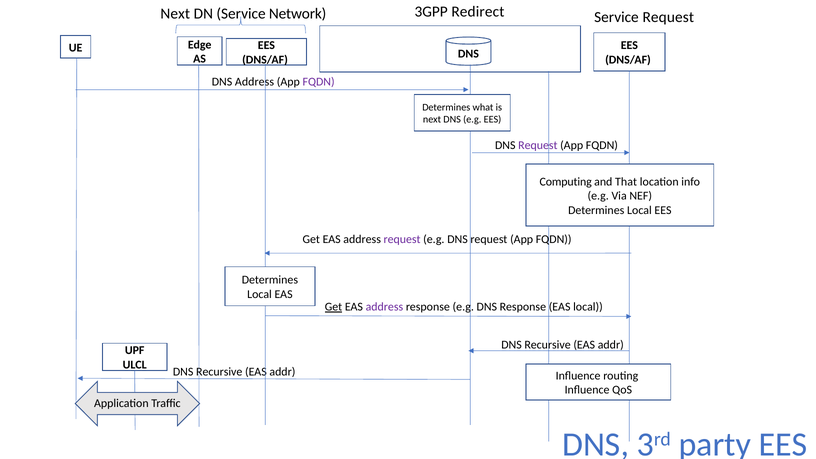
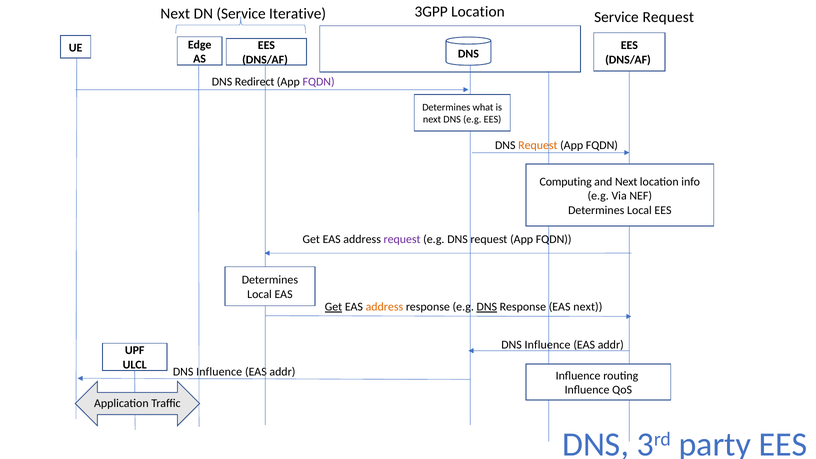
3GPP Redirect: Redirect -> Location
Network: Network -> Iterative
DNS Address: Address -> Redirect
Request at (538, 145) colour: purple -> orange
and That: That -> Next
address at (384, 307) colour: purple -> orange
DNS at (487, 307) underline: none -> present
EAS local: local -> next
Recursive at (548, 345): Recursive -> Influence
Recursive at (219, 372): Recursive -> Influence
